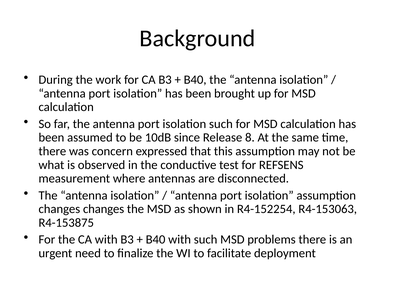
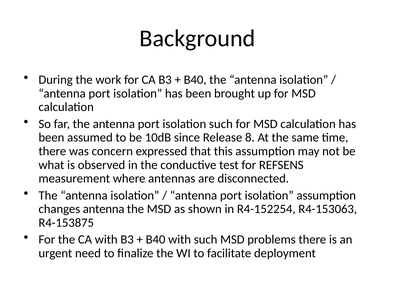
changes changes: changes -> antenna
